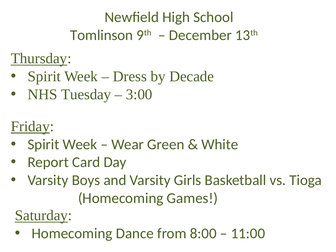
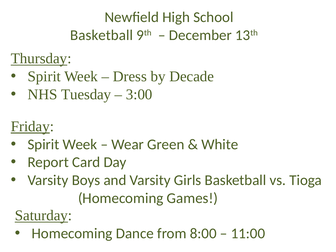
Tomlinson at (102, 35): Tomlinson -> Basketball
